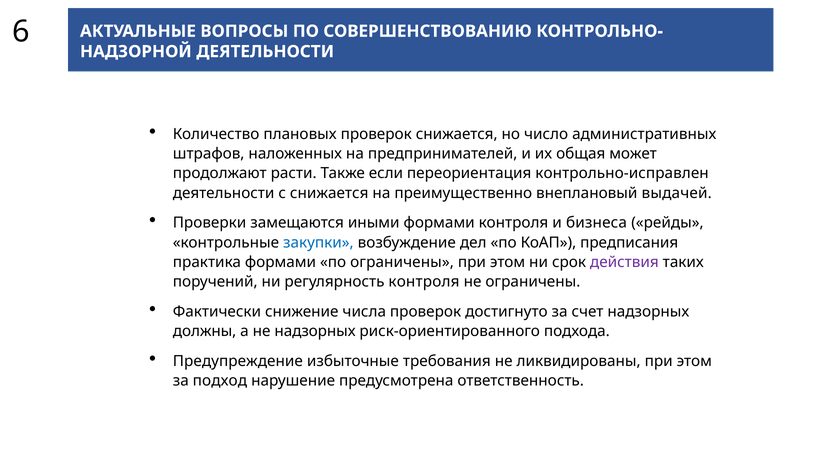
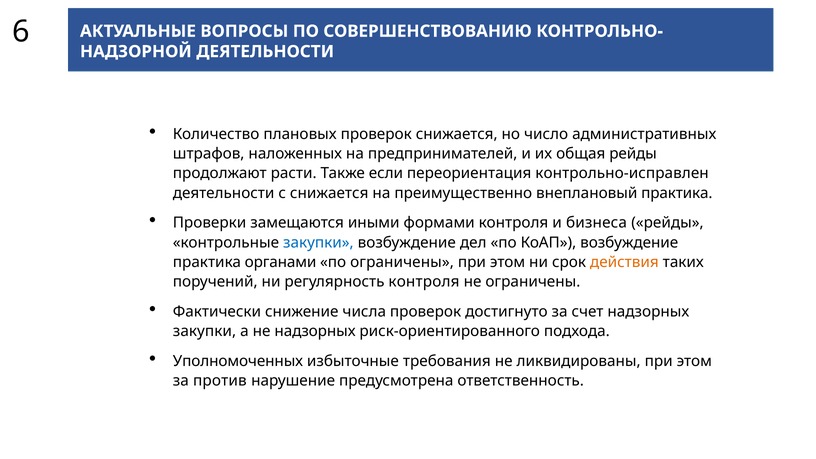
общая может: может -> рейды
внеплановый выдачей: выдачей -> практика
КоАП предписания: предписания -> возбуждение
практика формами: формами -> органами
действия colour: purple -> orange
должны at (205, 331): должны -> закупки
Предупреждение: Предупреждение -> Уполномоченных
подход: подход -> против
